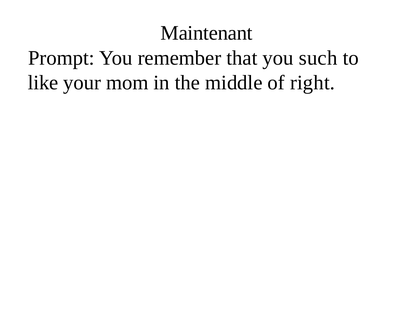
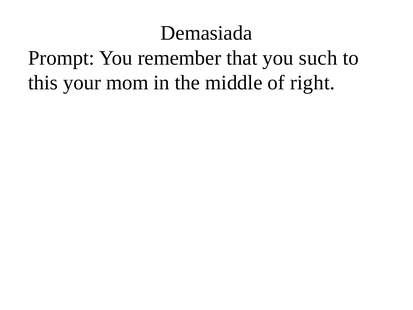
Maintenant: Maintenant -> Demasiada
like: like -> this
